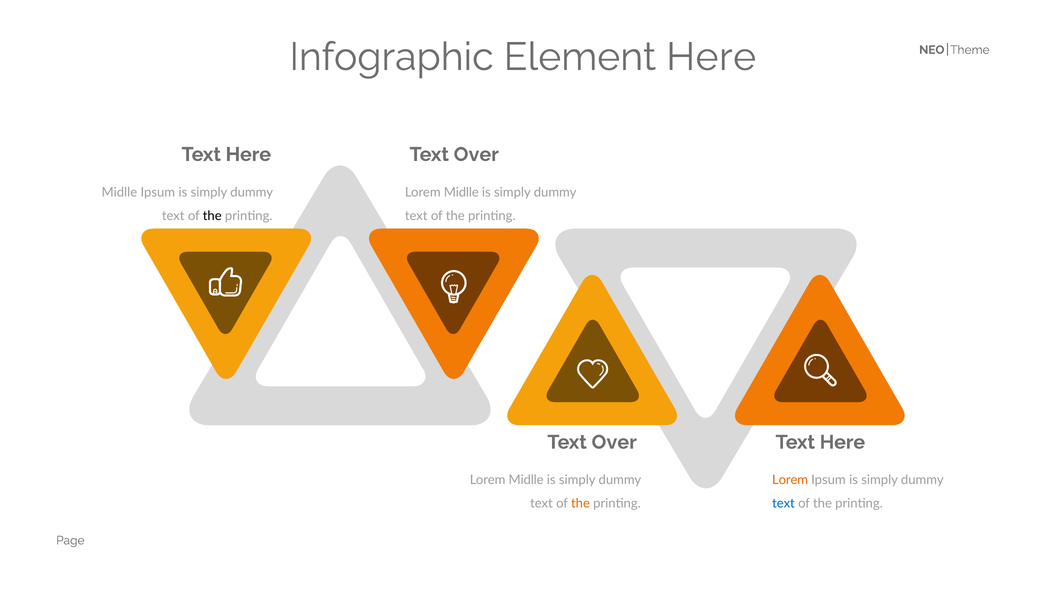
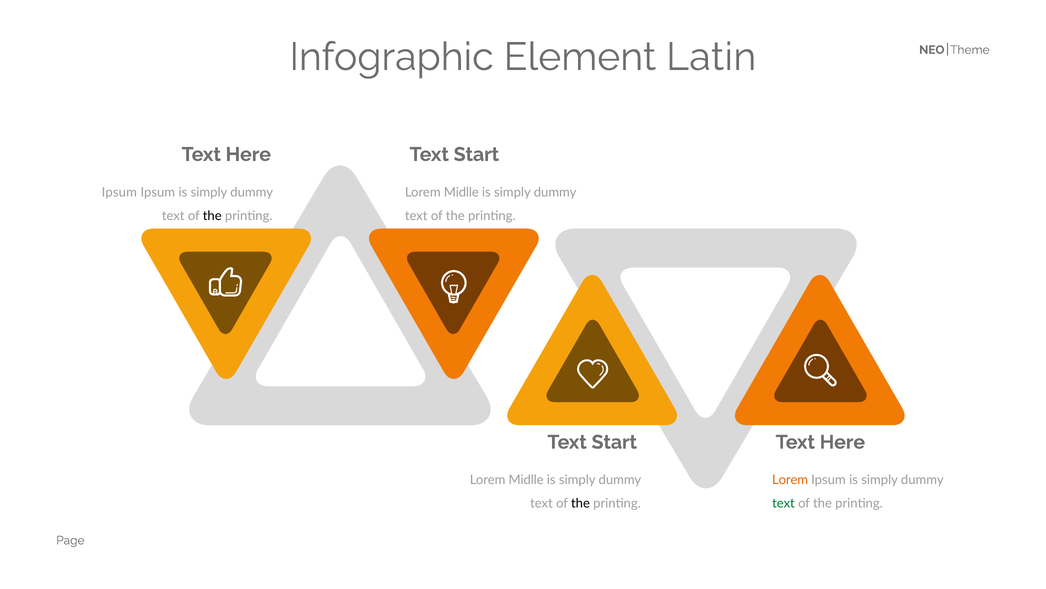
Element Here: Here -> Latin
Over at (476, 154): Over -> Start
Midlle at (119, 192): Midlle -> Ipsum
Over at (614, 442): Over -> Start
the at (580, 503) colour: orange -> black
text at (783, 503) colour: blue -> green
